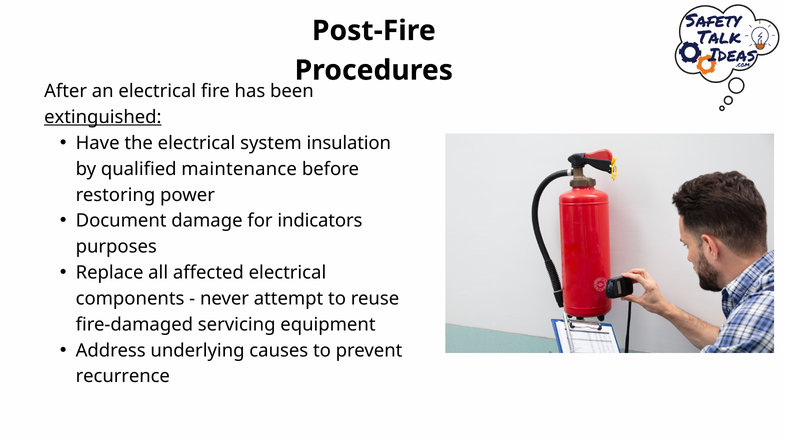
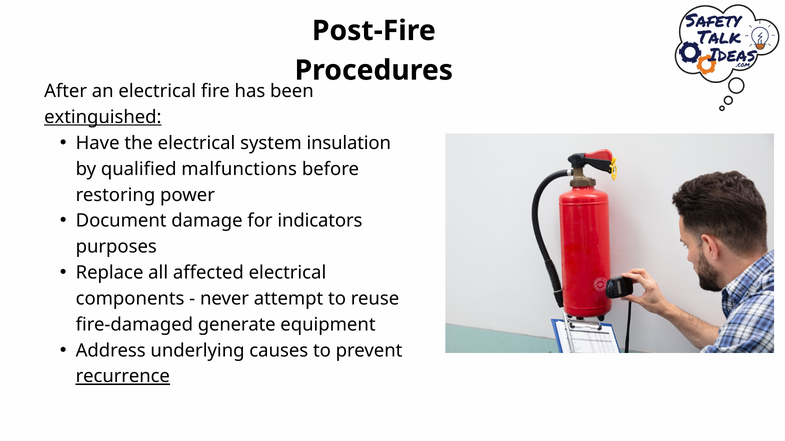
maintenance: maintenance -> malfunctions
servicing: servicing -> generate
recurrence underline: none -> present
